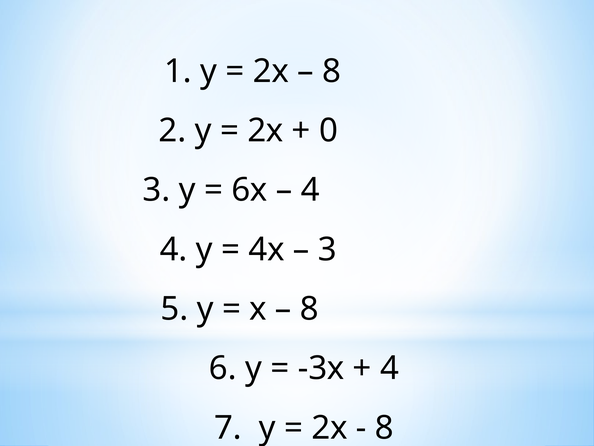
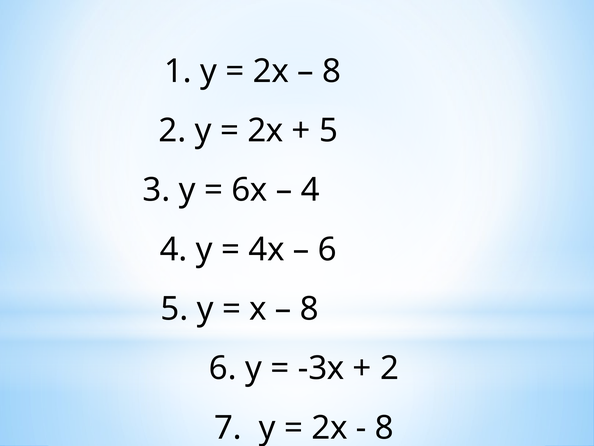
0 at (328, 130): 0 -> 5
3 at (327, 249): 3 -> 6
4 at (389, 368): 4 -> 2
